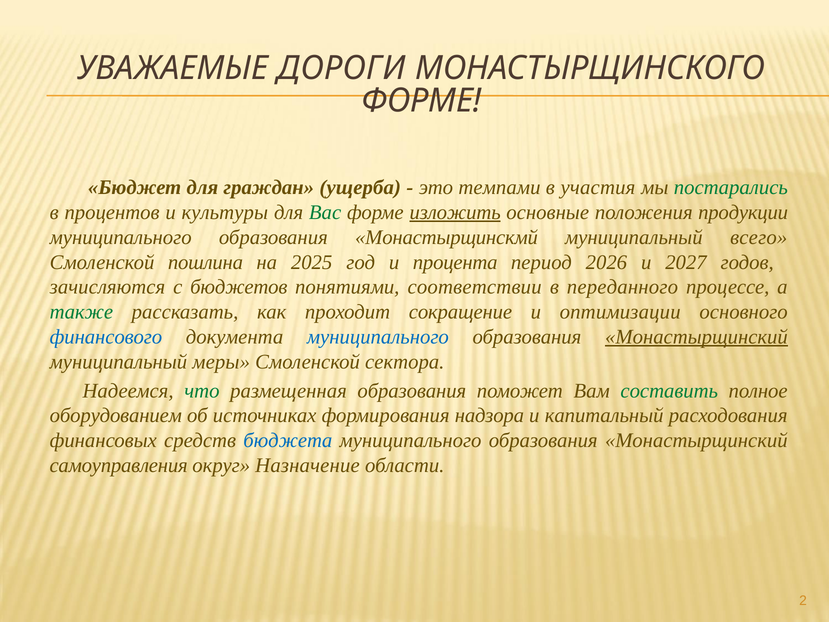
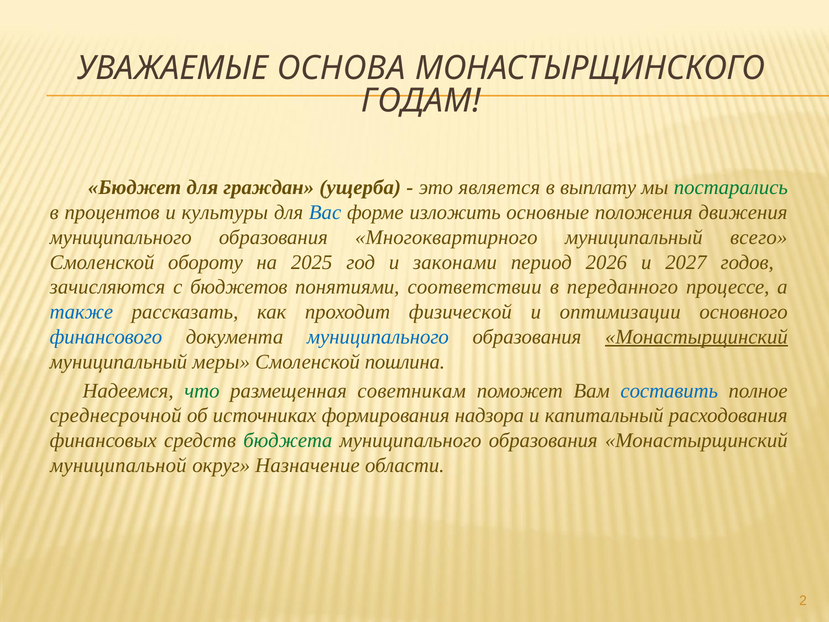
ДОРОГИ: ДОРОГИ -> ОСНОВА
ФОРМЕ at (421, 100): ФОРМЕ -> ГОДАМ
темпами: темпами -> является
участия: участия -> выплату
Вас colour: green -> blue
изложить underline: present -> none
продукции: продукции -> движения
Монастырщинскмй: Монастырщинскмй -> Многоквартирного
пошлина: пошлина -> обороту
процента: процента -> законами
также colour: green -> blue
сокращение: сокращение -> физической
сектора: сектора -> пошлина
размещенная образования: образования -> советникам
составить colour: green -> blue
оборудованием: оборудованием -> среднесрочной
бюджета colour: blue -> green
самоуправления: самоуправления -> муниципальной
